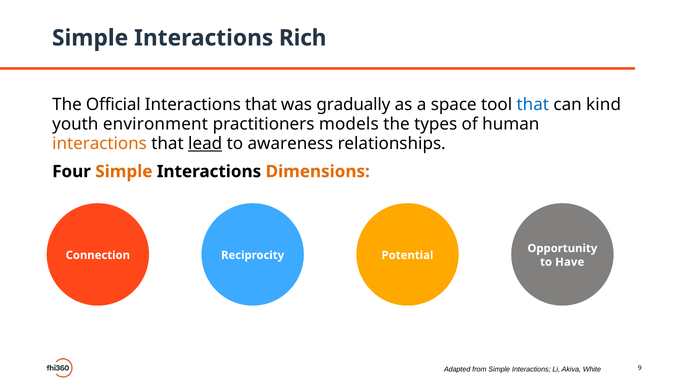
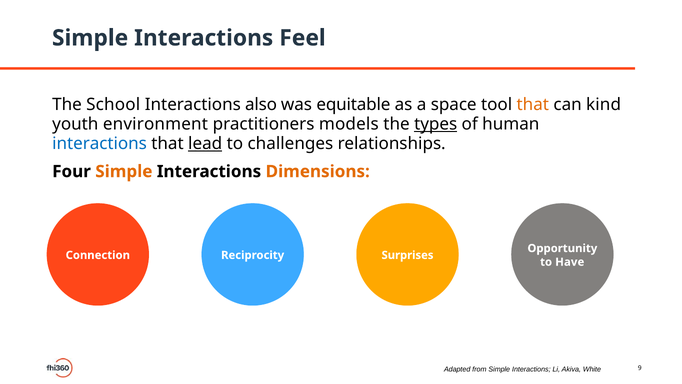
Rich: Rich -> Feel
Official: Official -> School
that at (261, 105): that -> also
gradually: gradually -> equitable
that at (533, 105) colour: blue -> orange
types underline: none -> present
interactions at (100, 143) colour: orange -> blue
awareness: awareness -> challenges
Potential: Potential -> Surprises
